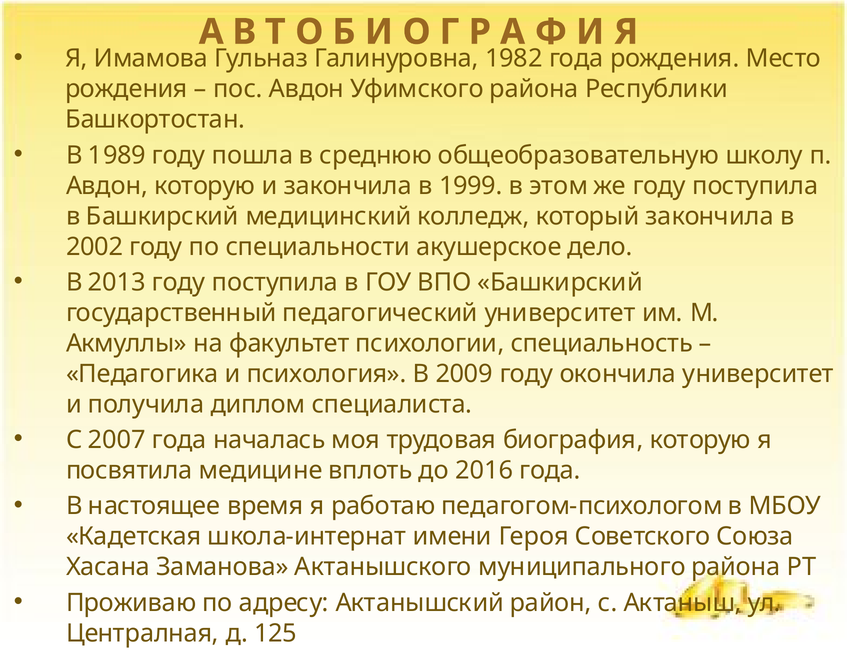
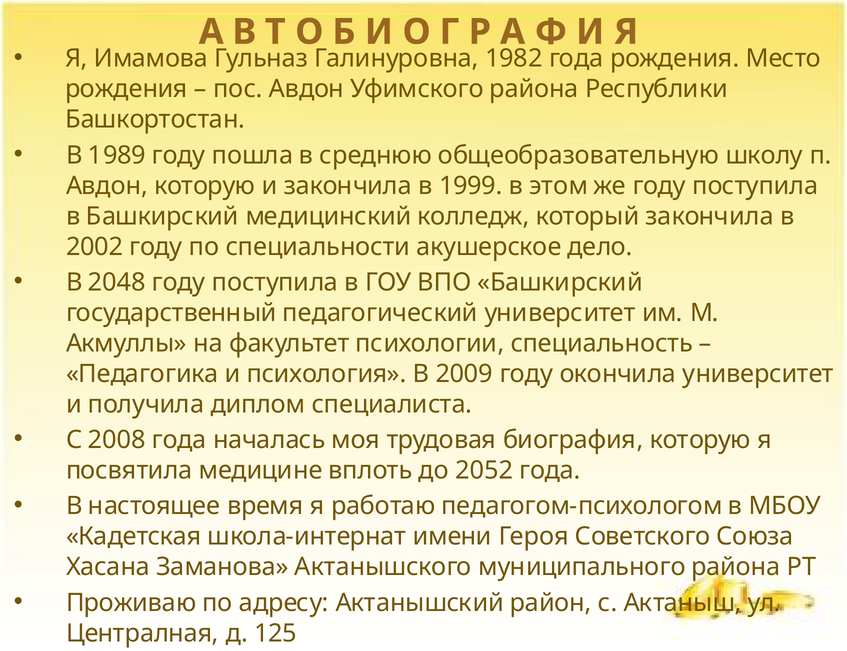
2013: 2013 -> 2048
С 2007: 2007 -> 2008
2016: 2016 -> 2052
